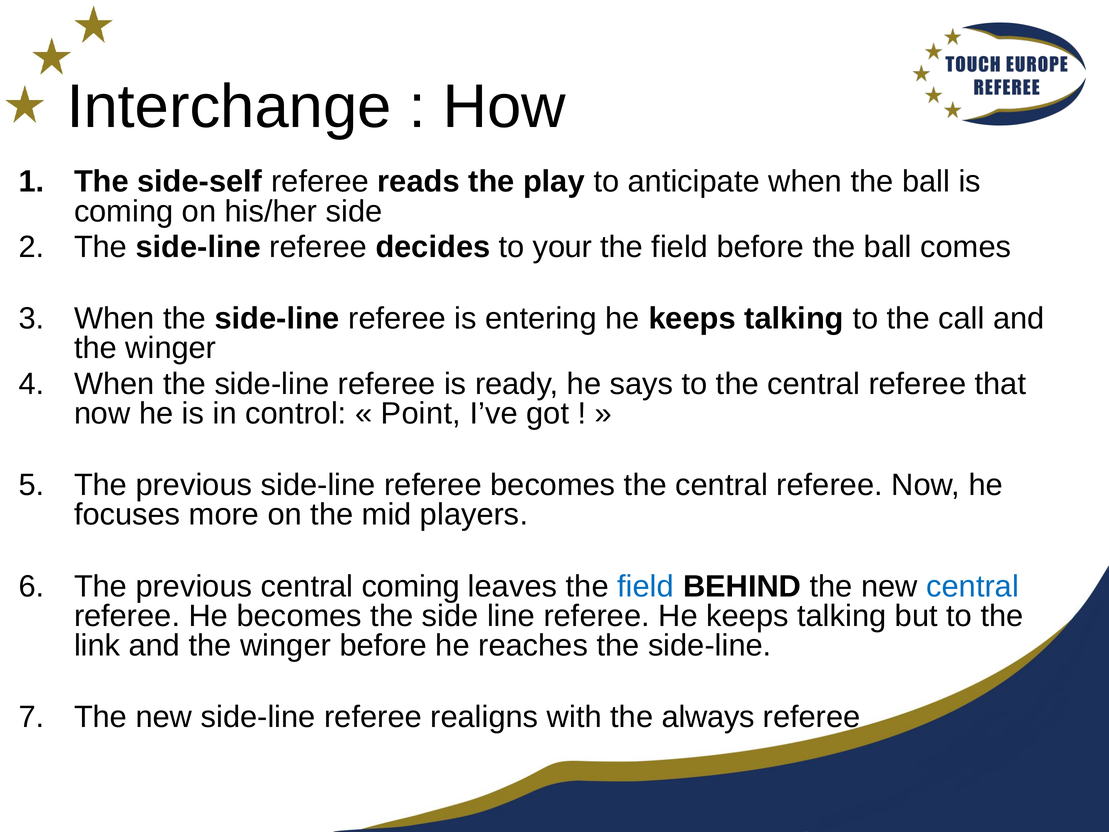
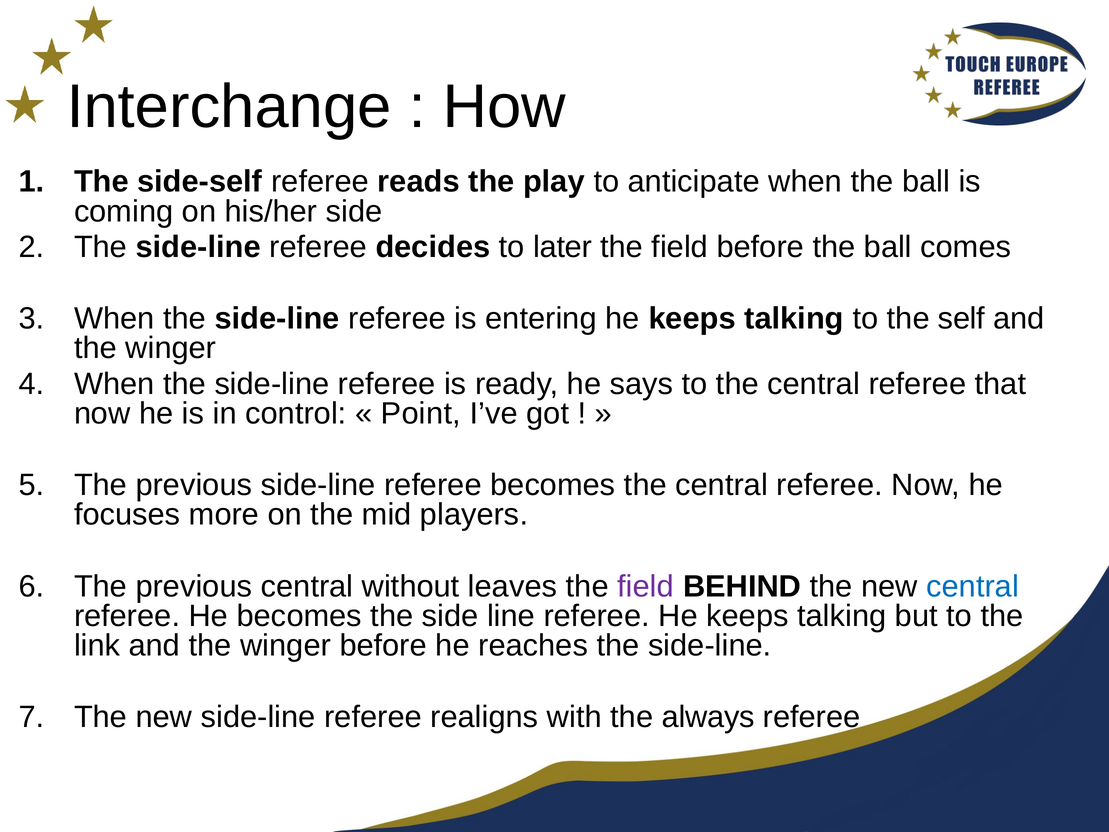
your: your -> later
call: call -> self
central coming: coming -> without
field at (645, 586) colour: blue -> purple
